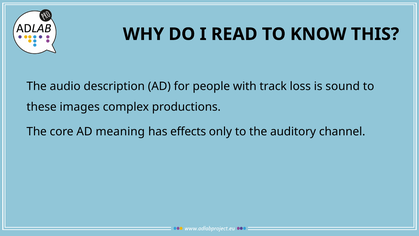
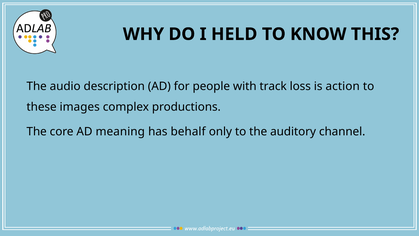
READ: READ -> HELD
sound: sound -> action
effects: effects -> behalf
